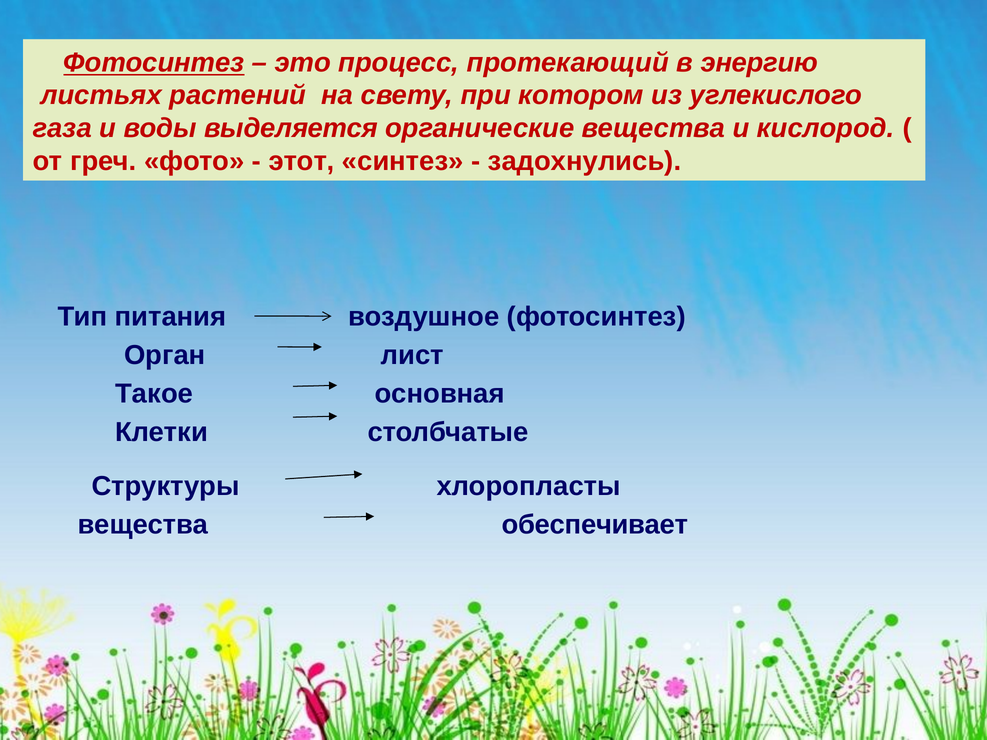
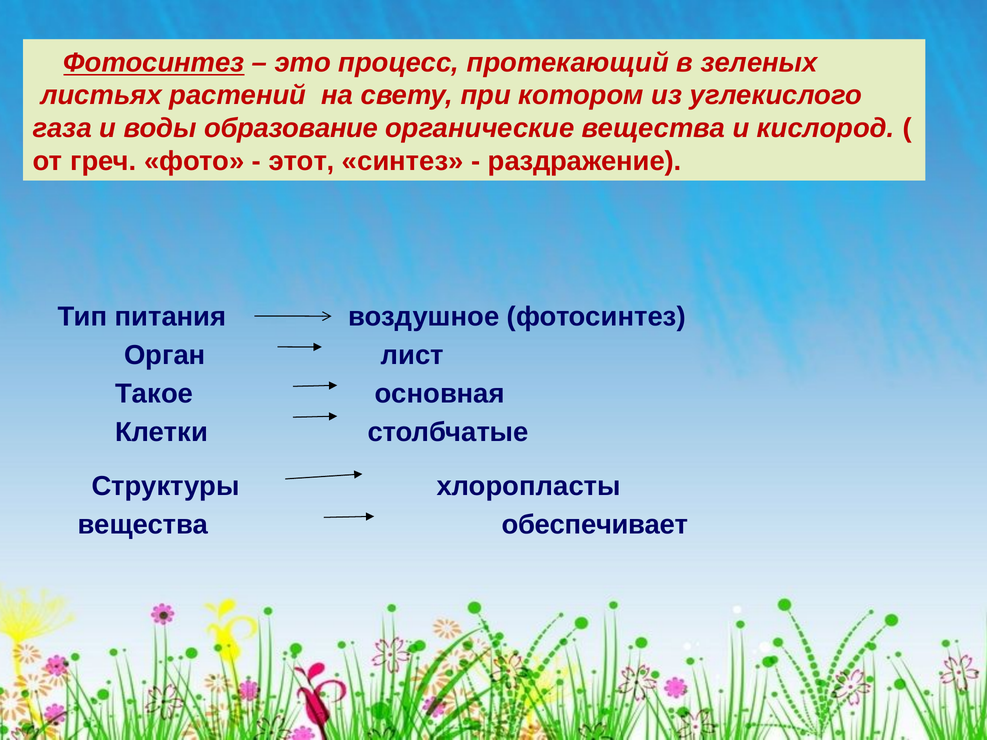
энергию: энергию -> зеленых
выделяется: выделяется -> образование
задохнулись: задохнулись -> раздражение
